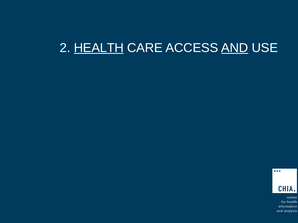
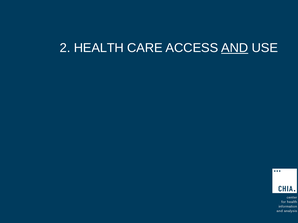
HEALTH underline: present -> none
